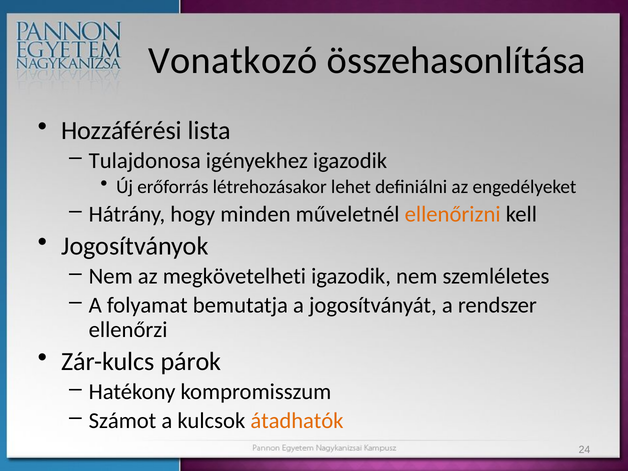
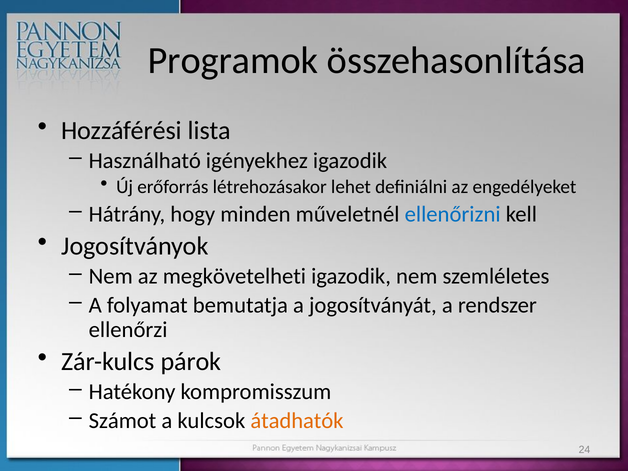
Vonatkozó: Vonatkozó -> Programok
Tulajdonosa: Tulajdonosa -> Használható
ellenőrizni colour: orange -> blue
